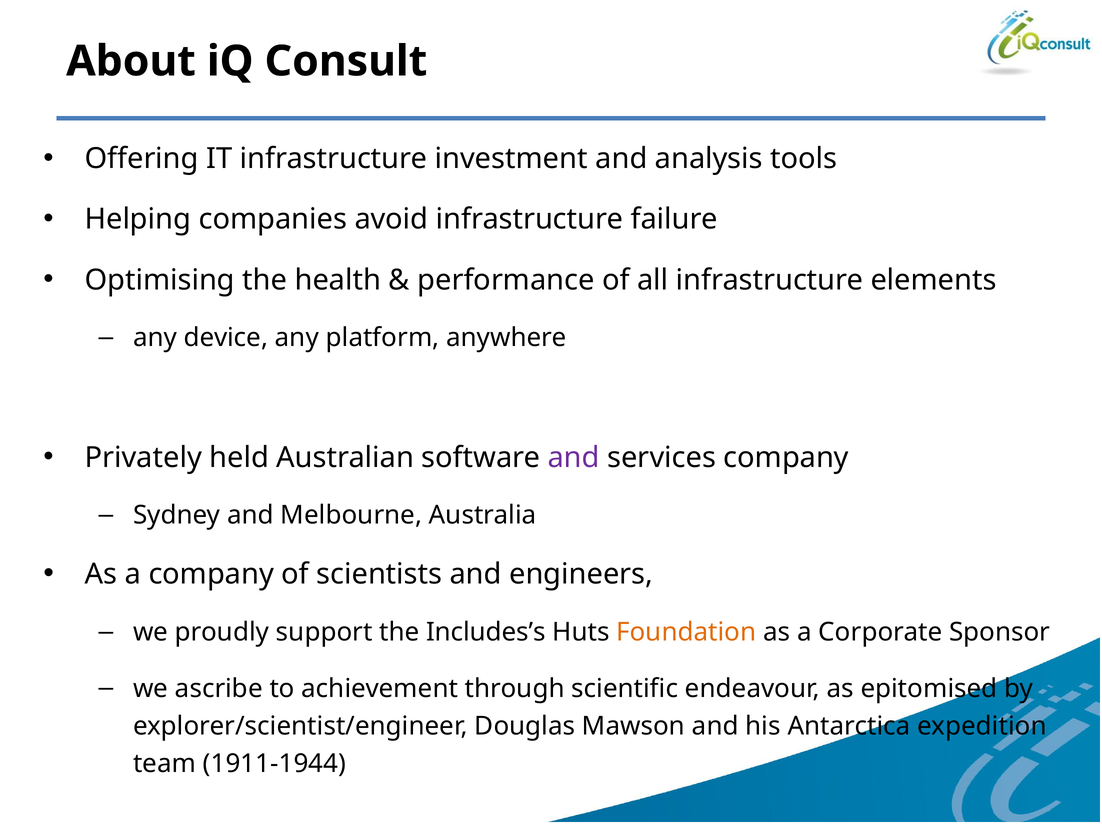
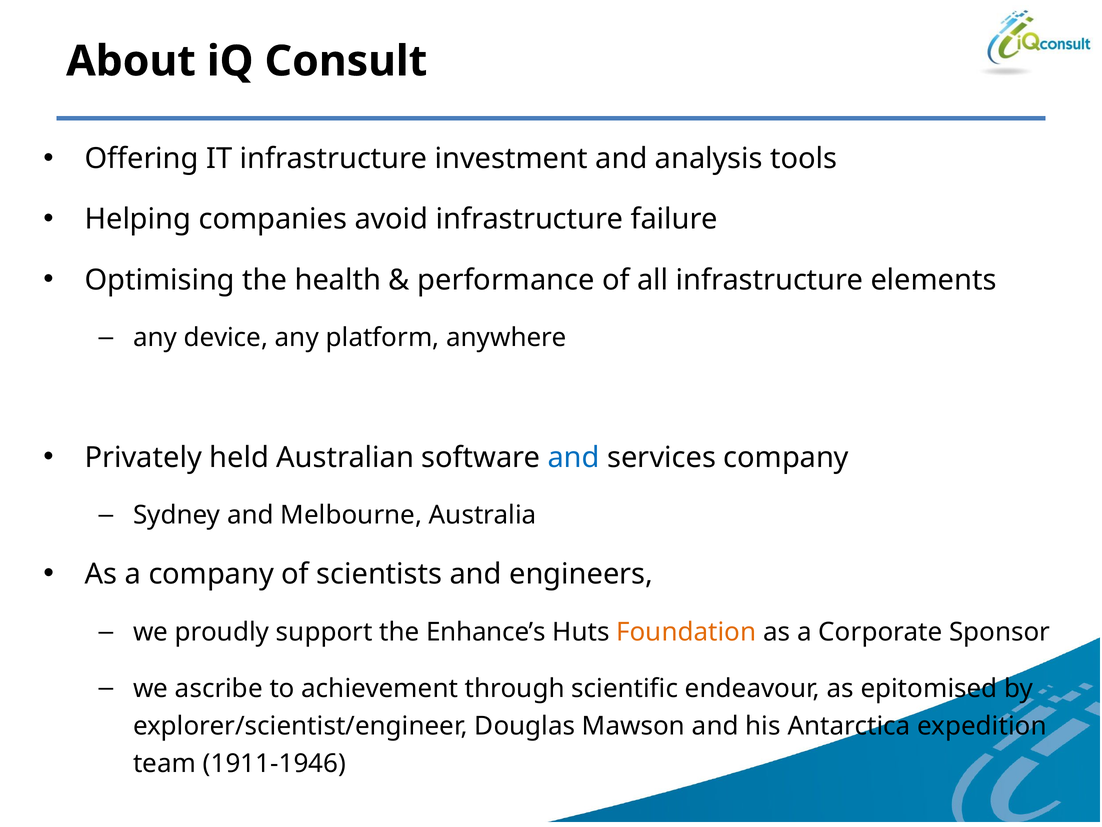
and at (574, 457) colour: purple -> blue
Includes’s: Includes’s -> Enhance’s
1911-1944: 1911-1944 -> 1911-1946
